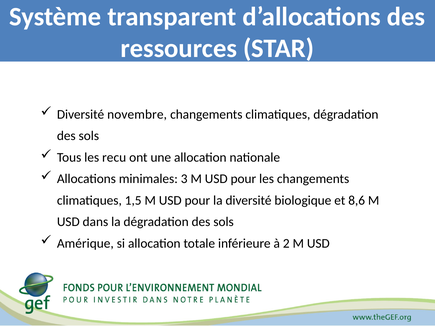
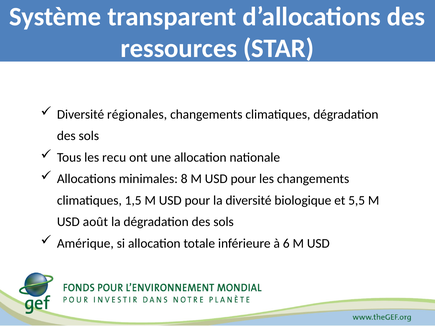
novembre: novembre -> régionales
3: 3 -> 8
8,6: 8,6 -> 5,5
dans: dans -> août
2: 2 -> 6
